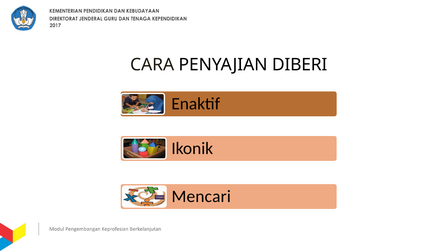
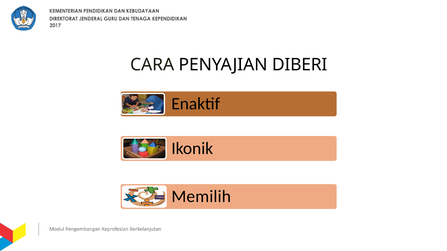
Mencari: Mencari -> Memilih
